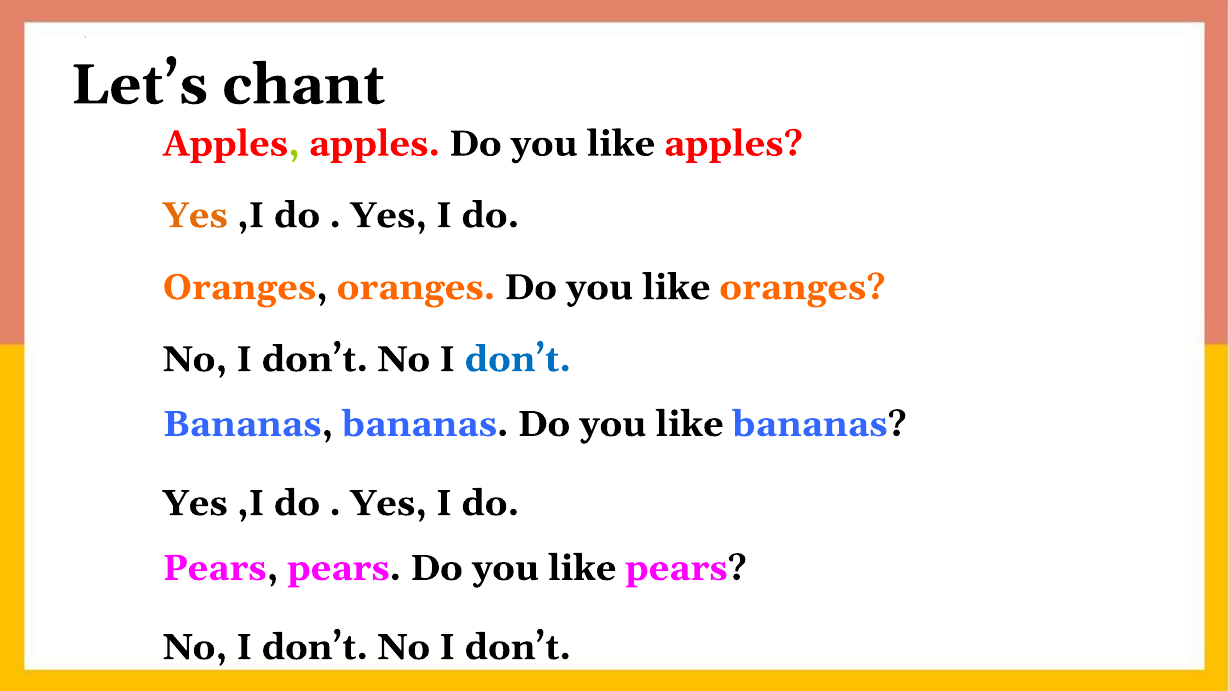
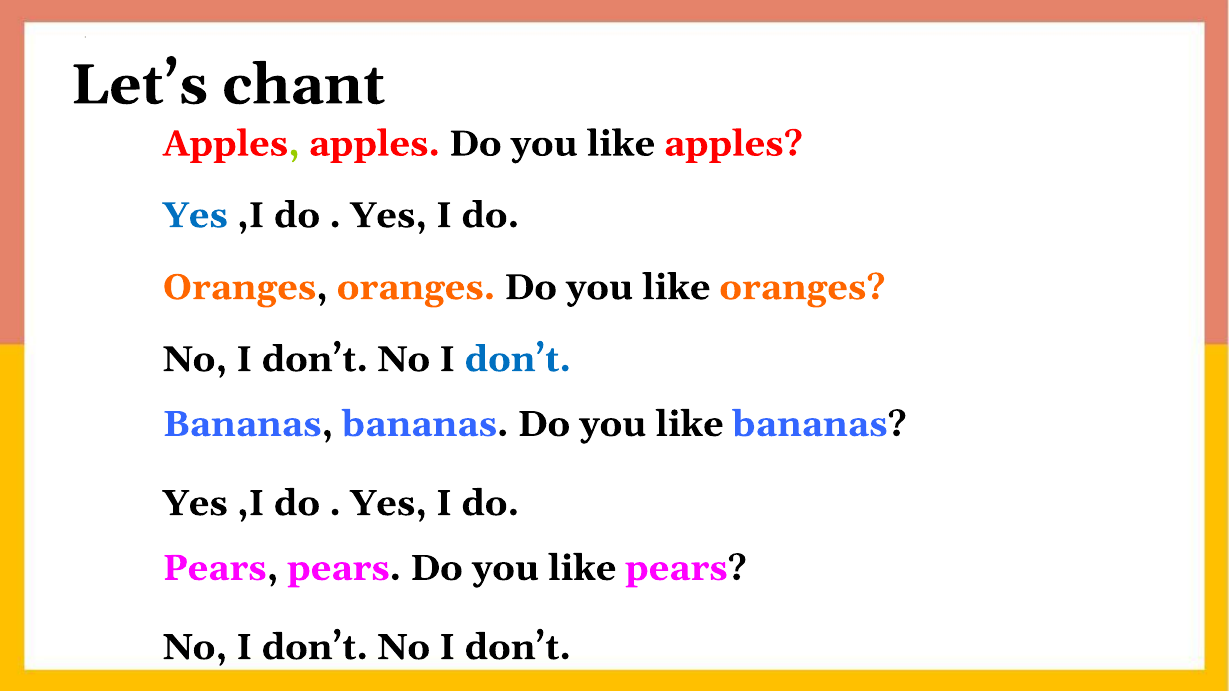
Yes at (195, 215) colour: orange -> blue
